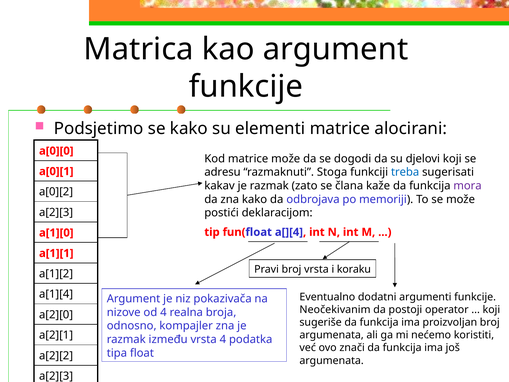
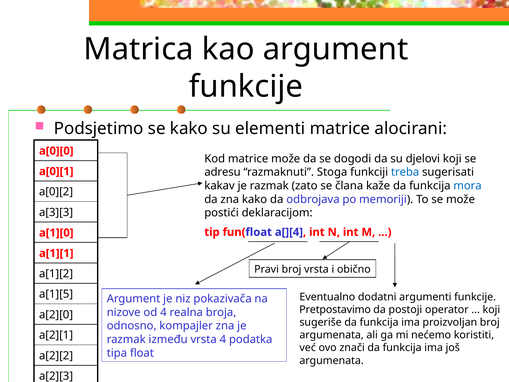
mora colour: purple -> blue
a[2][3 at (56, 212): a[2][3 -> a[3][3
koraku: koraku -> obično
a[1][4: a[1][4 -> a[1][5
Neočekivanim: Neočekivanim -> Pretpostavimo
